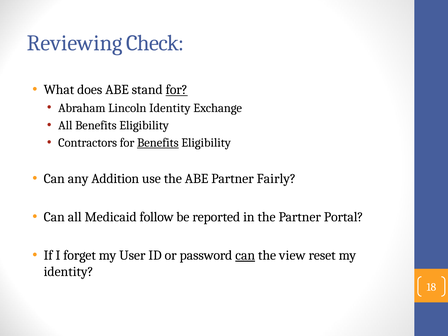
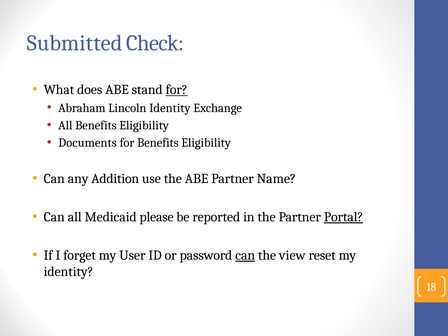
Reviewing: Reviewing -> Submitted
Contractors: Contractors -> Documents
Benefits at (158, 143) underline: present -> none
Fairly: Fairly -> Name
follow: follow -> please
Portal underline: none -> present
